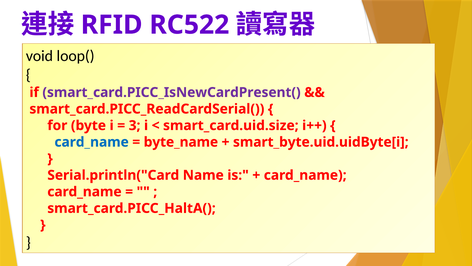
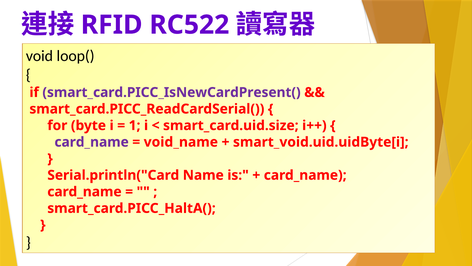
3: 3 -> 1
card_name at (92, 142) colour: blue -> purple
byte_name: byte_name -> void_name
smart_byte.uid.uidByte[i: smart_byte.uid.uidByte[i -> smart_void.uid.uidByte[i
